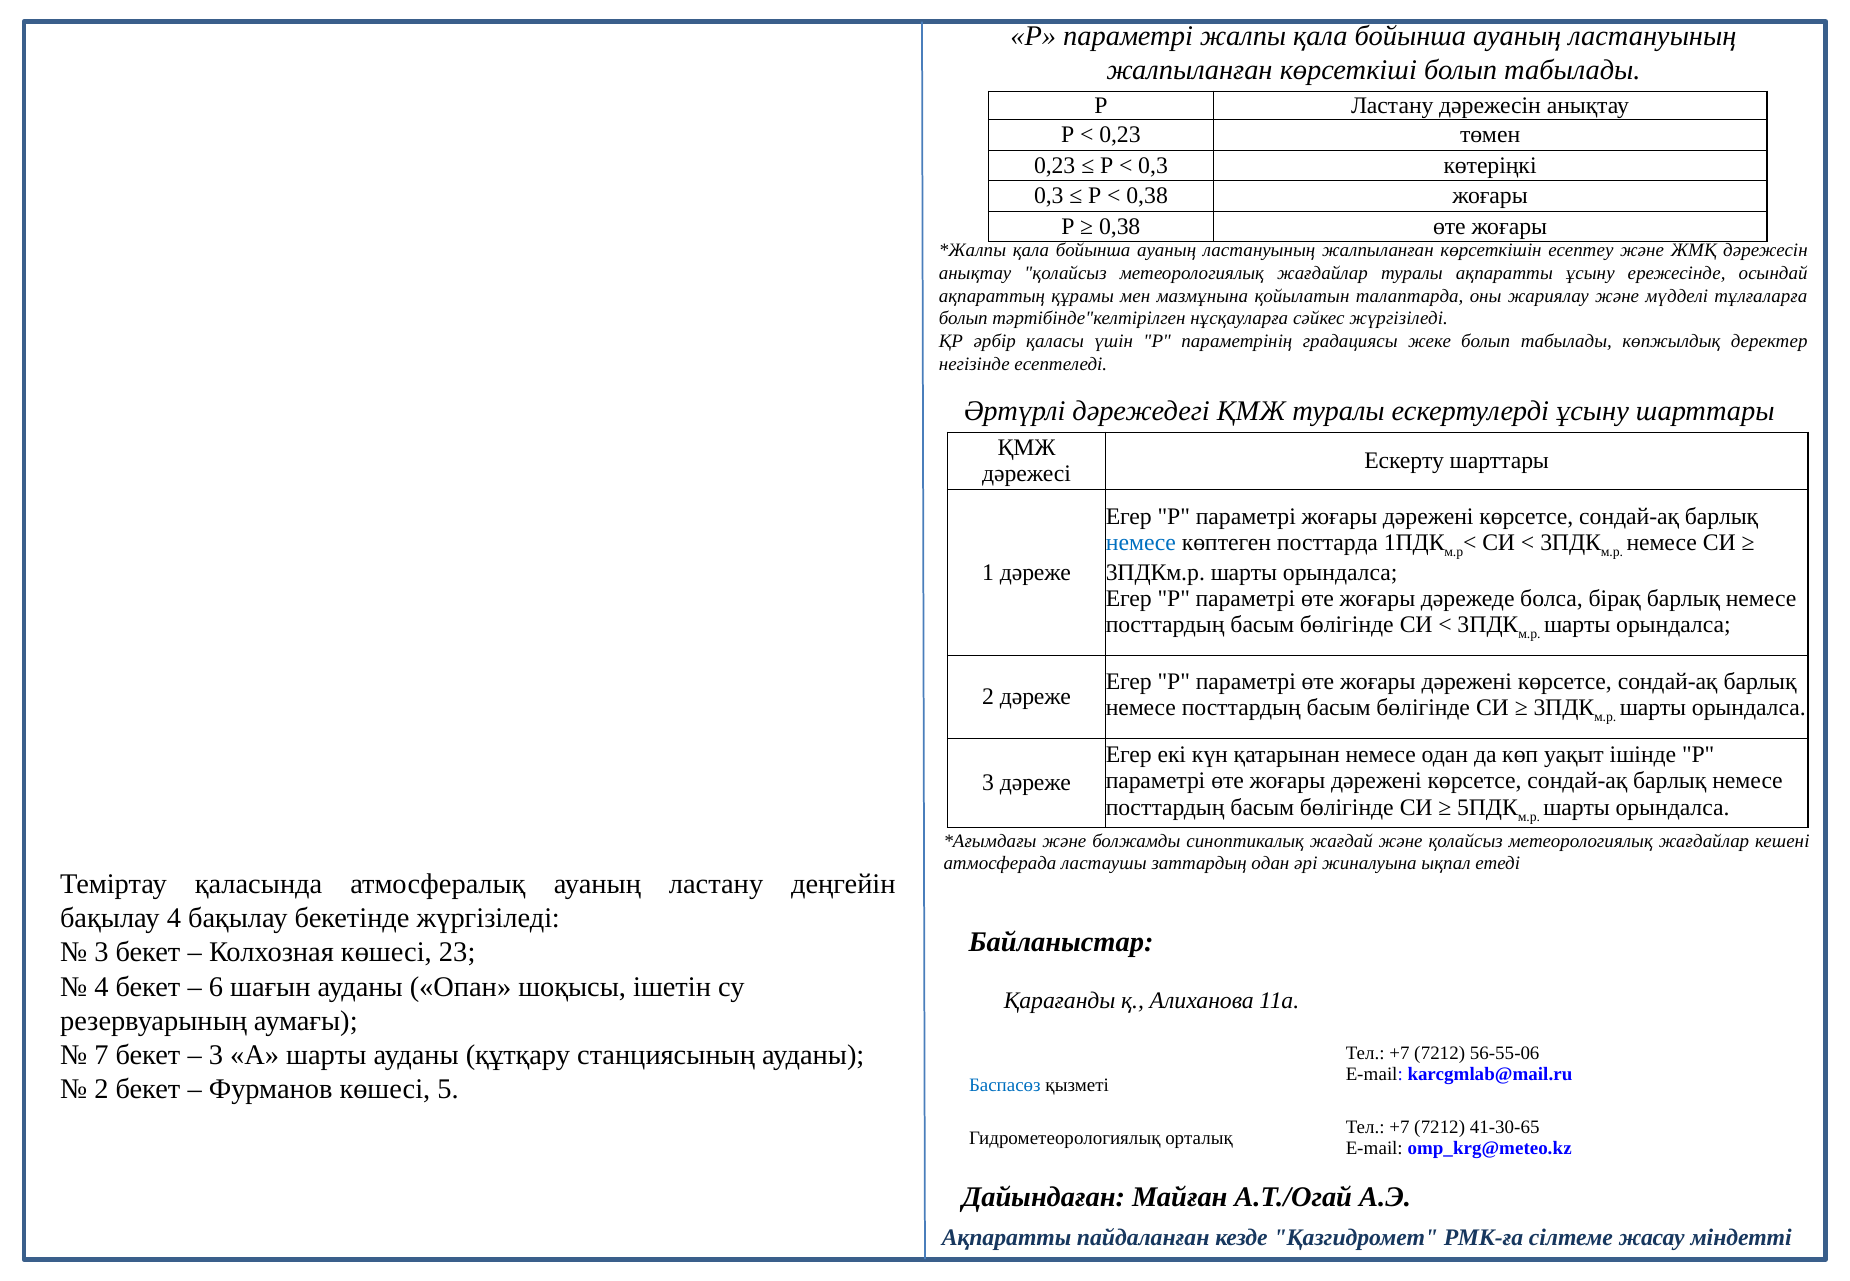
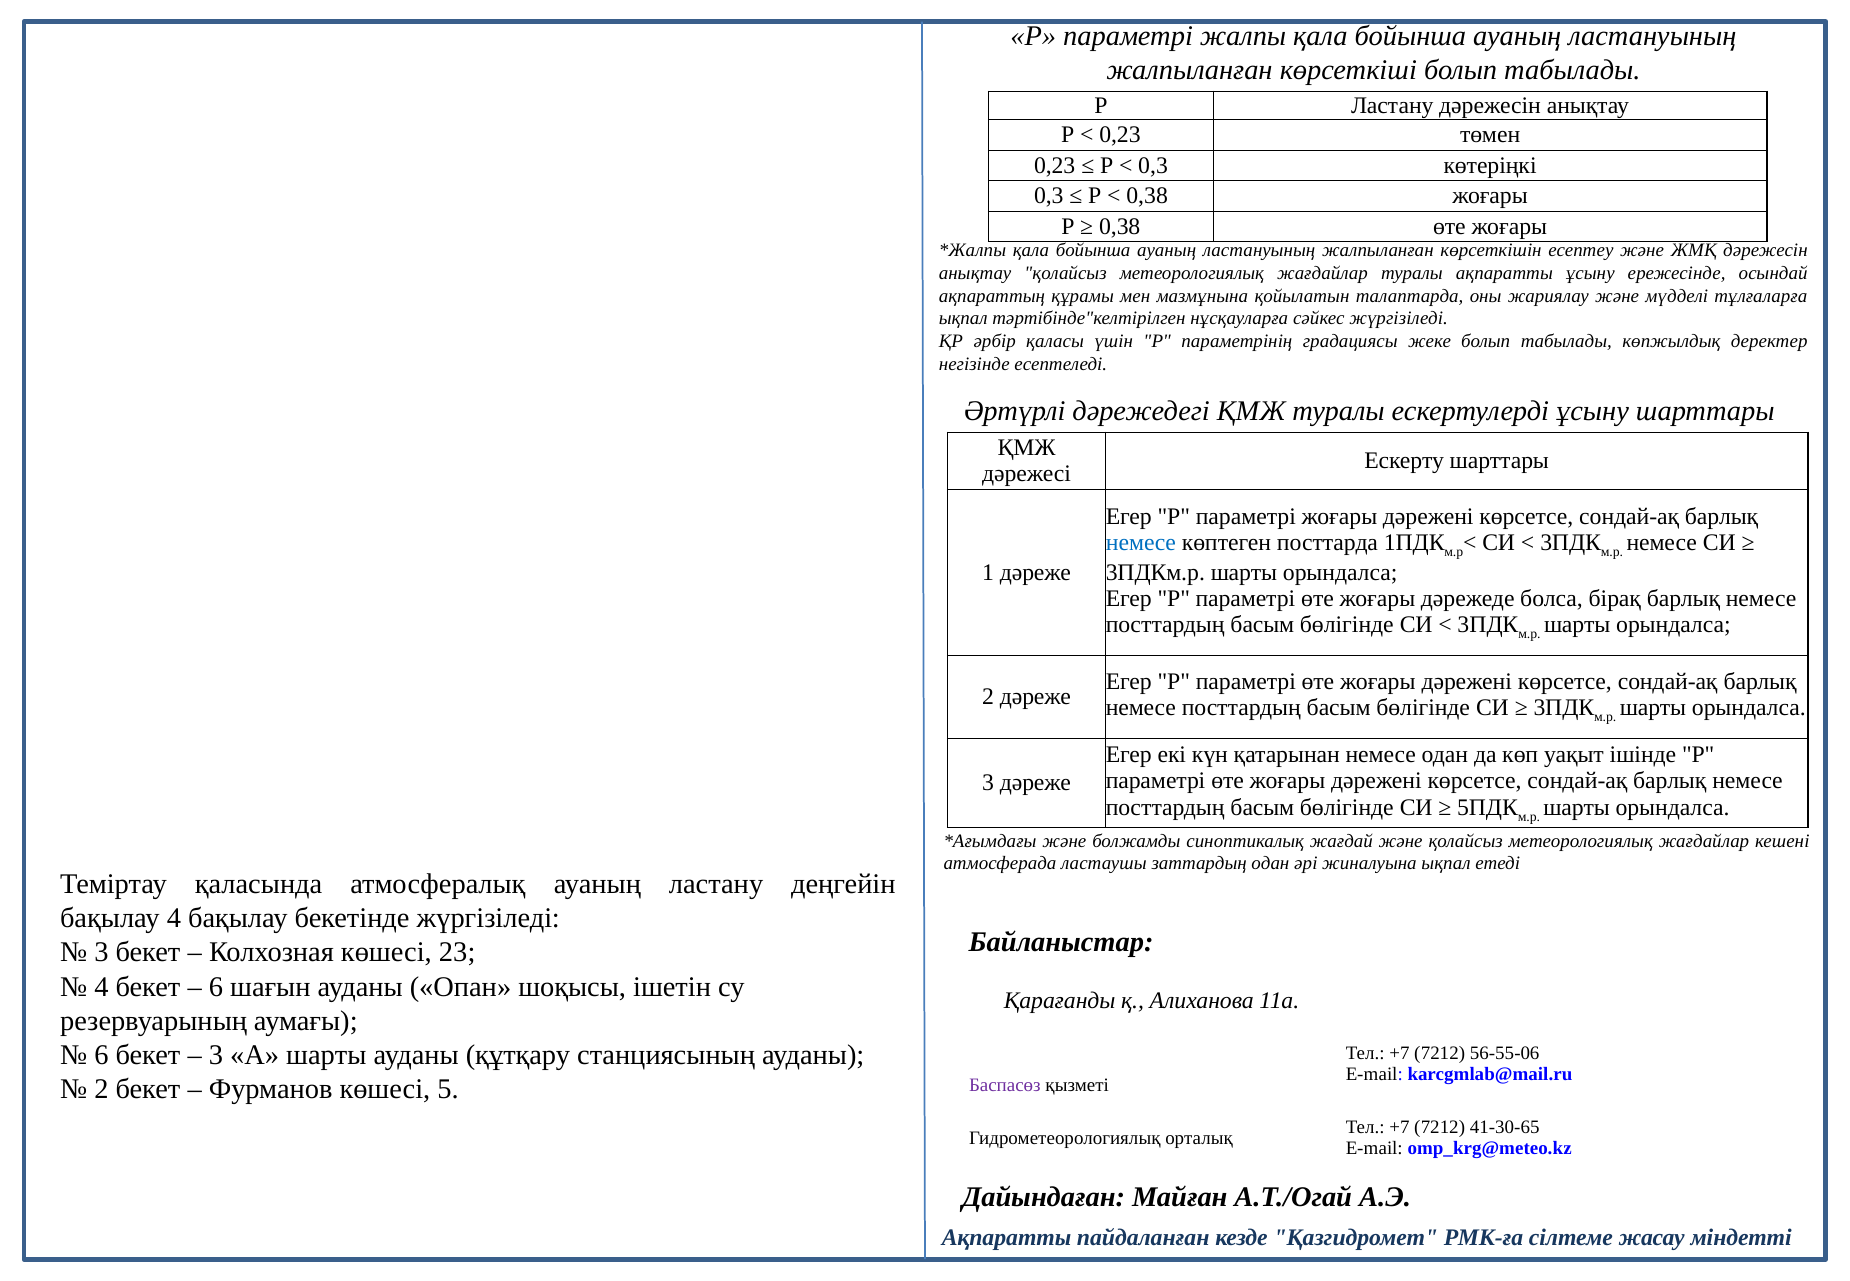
болып at (963, 319): болып -> ықпал
7 at (101, 1055): 7 -> 6
Баспасөз colour: blue -> purple
